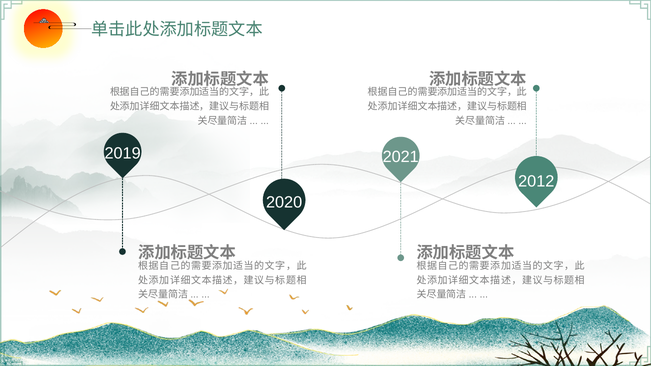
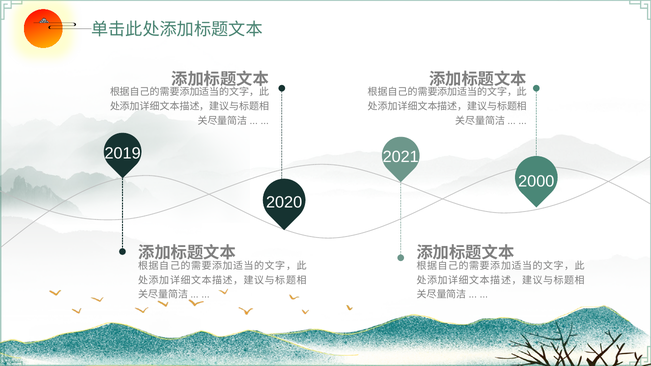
2012: 2012 -> 2000
